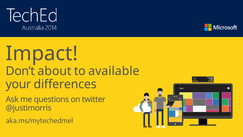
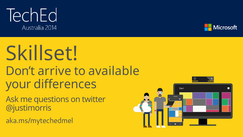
Impact: Impact -> Skillset
about: about -> arrive
